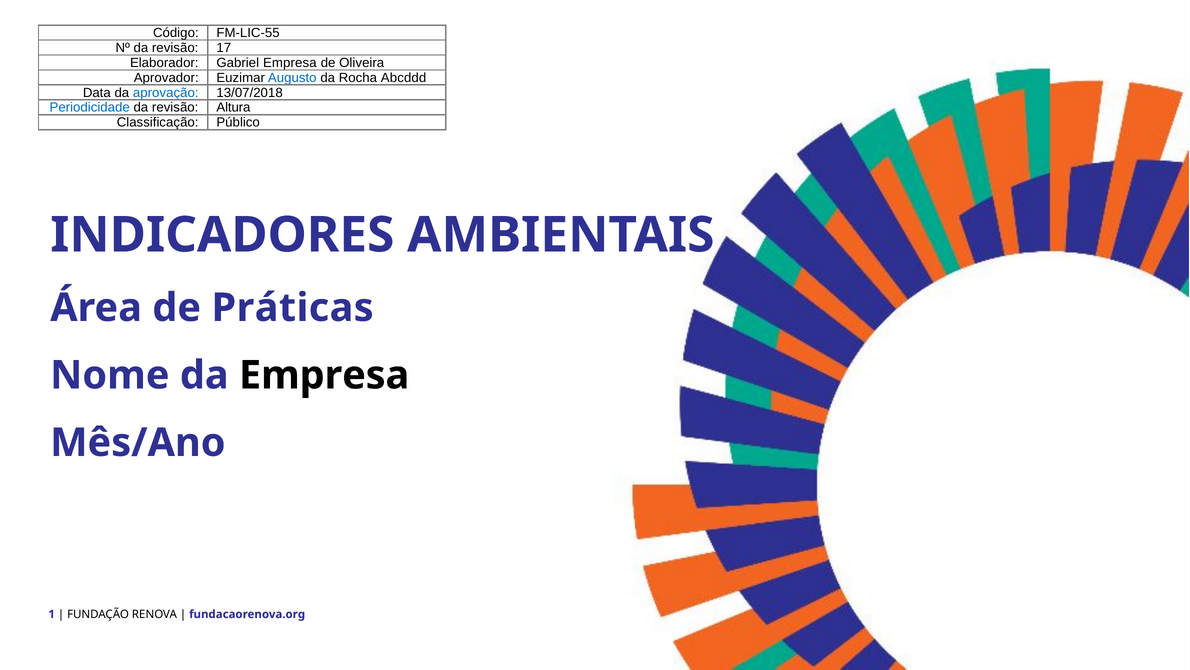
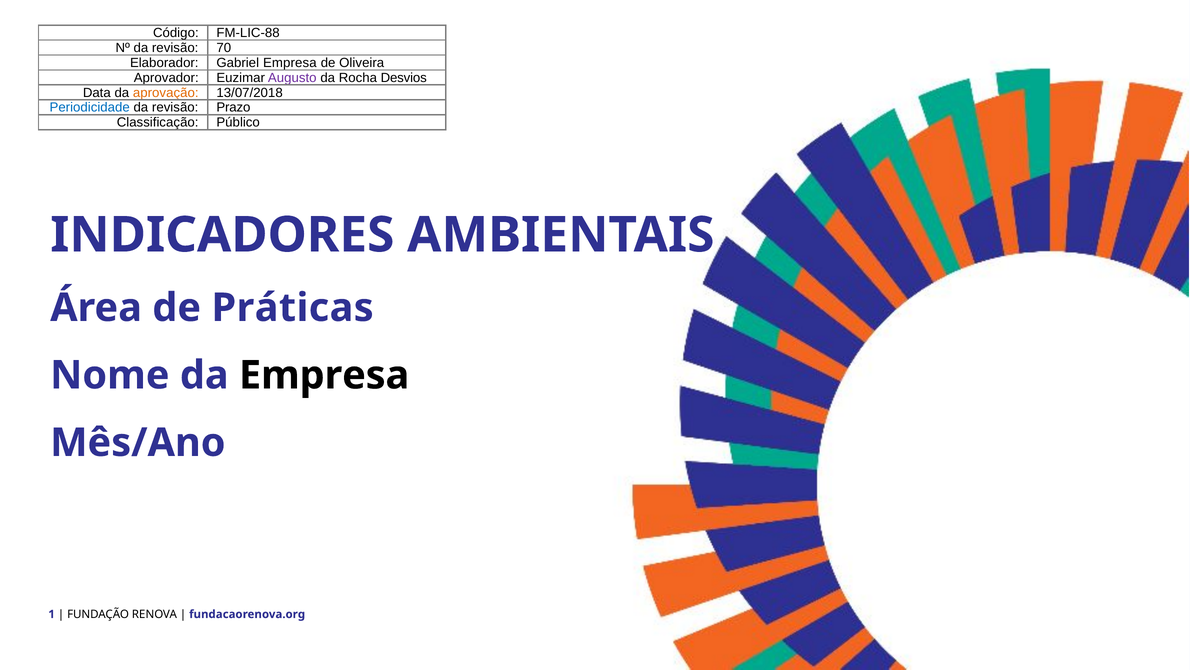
FM-LIC-55: FM-LIC-55 -> FM-LIC-88
17: 17 -> 70
Augusto colour: blue -> purple
Abcddd: Abcddd -> Desvios
aprovação colour: blue -> orange
Altura: Altura -> Prazo
